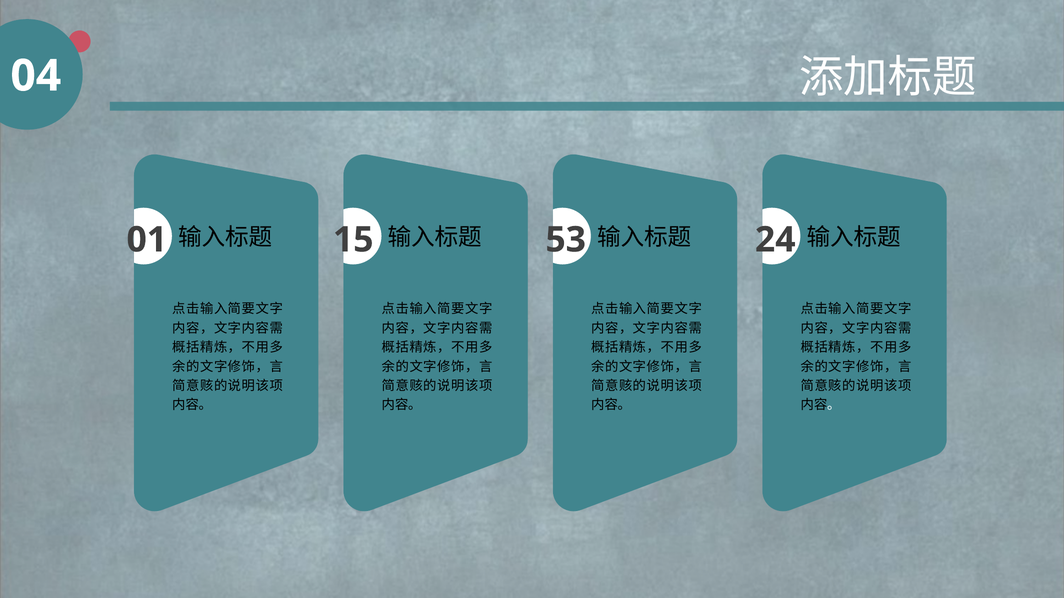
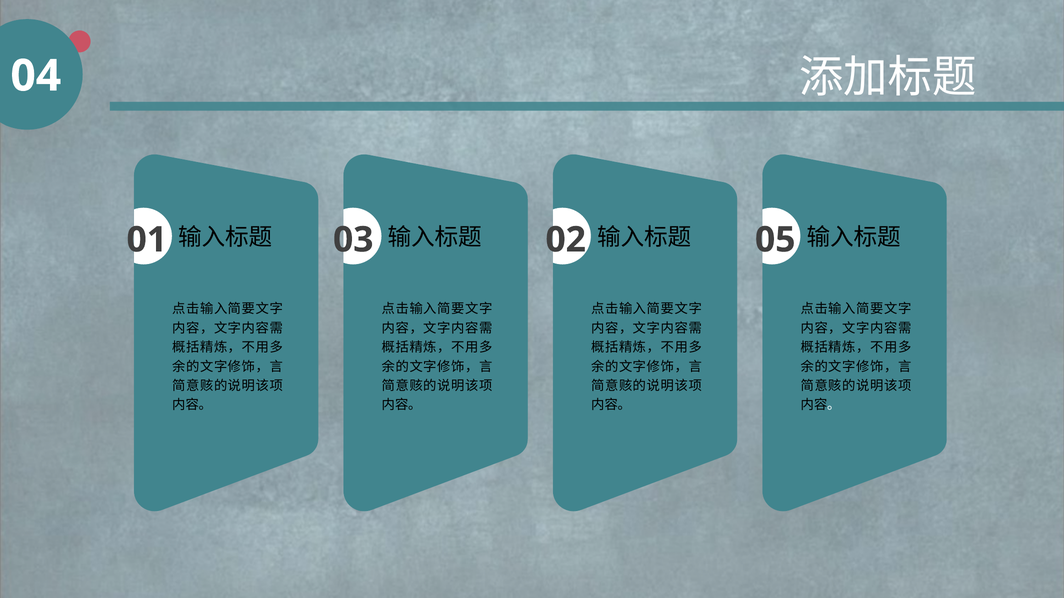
15: 15 -> 03
53: 53 -> 02
24: 24 -> 05
